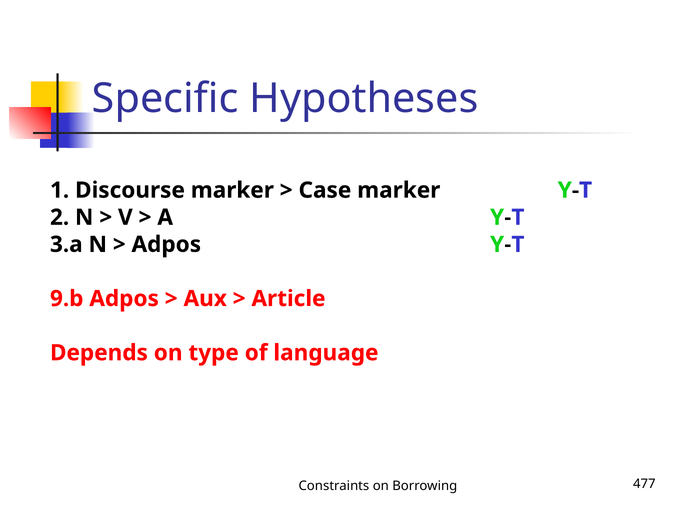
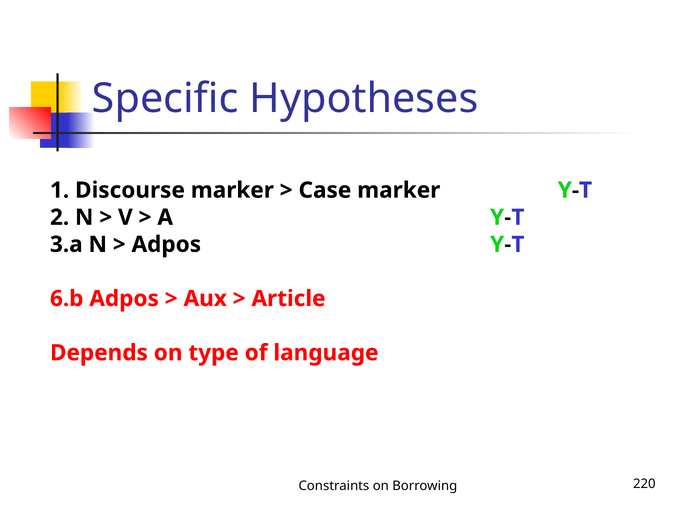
9.b: 9.b -> 6.b
477: 477 -> 220
